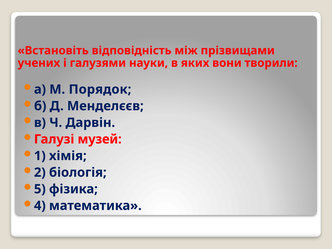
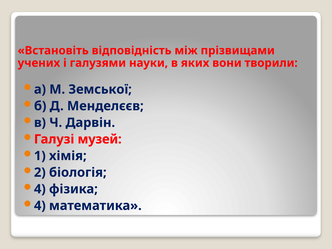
Порядок: Порядок -> Земської
5 at (40, 189): 5 -> 4
